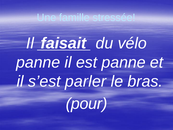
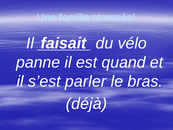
est panne: panne -> quand
pour: pour -> déjà
